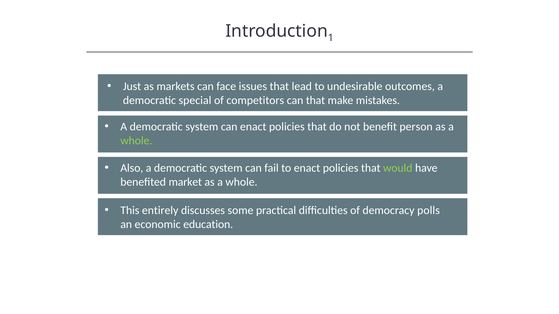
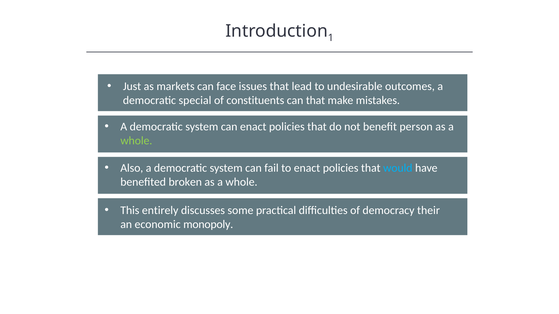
competitors: competitors -> constituents
would colour: light green -> light blue
market: market -> broken
polls: polls -> their
education: education -> monopoly
